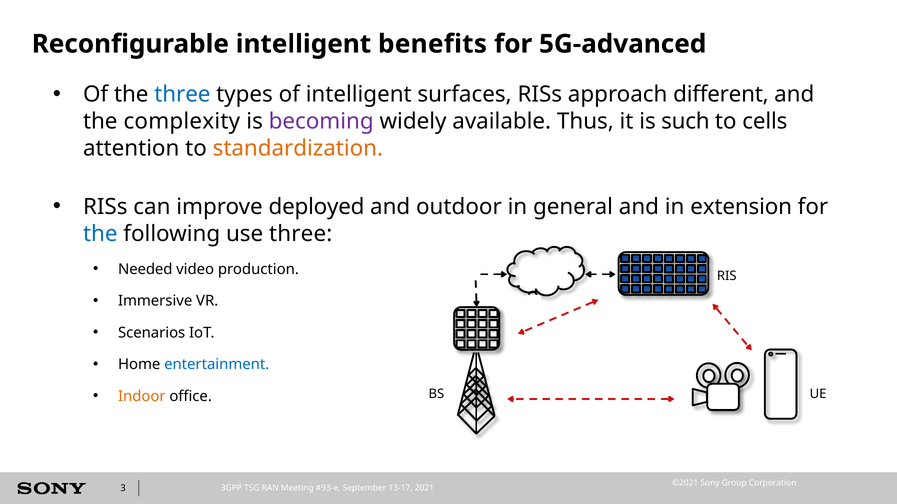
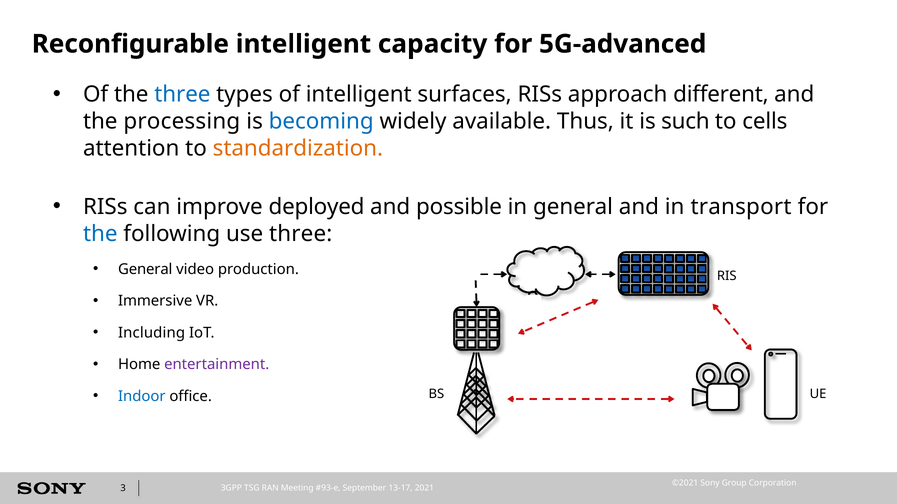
benefits: benefits -> capacity
complexity: complexity -> processing
becoming colour: purple -> blue
outdoor: outdoor -> possible
extension: extension -> transport
Needed at (145, 269): Needed -> General
Scenarios: Scenarios -> Including
entertainment colour: blue -> purple
Indoor colour: orange -> blue
